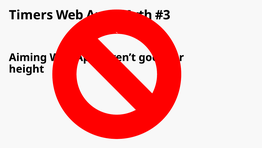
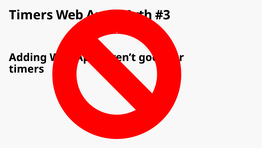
Aiming: Aiming -> Adding
height at (26, 69): height -> timers
